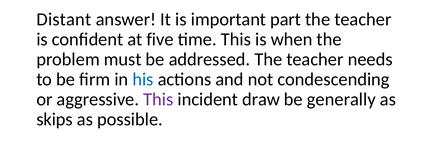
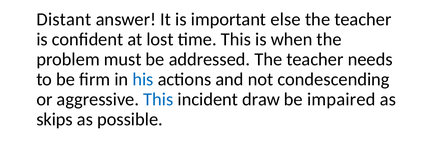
part: part -> else
five: five -> lost
This at (158, 99) colour: purple -> blue
generally: generally -> impaired
